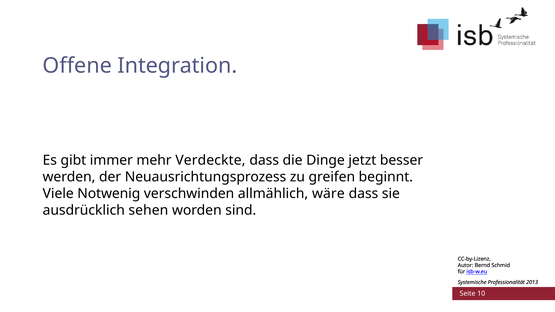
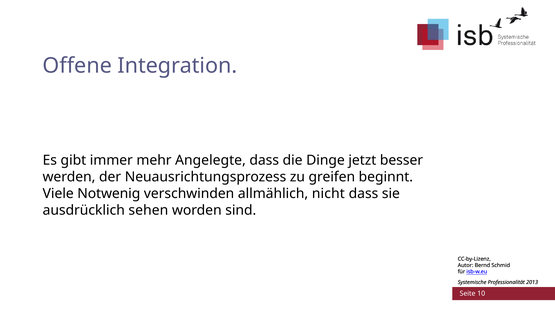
Verdeckte: Verdeckte -> Angelegte
wäre: wäre -> nicht
